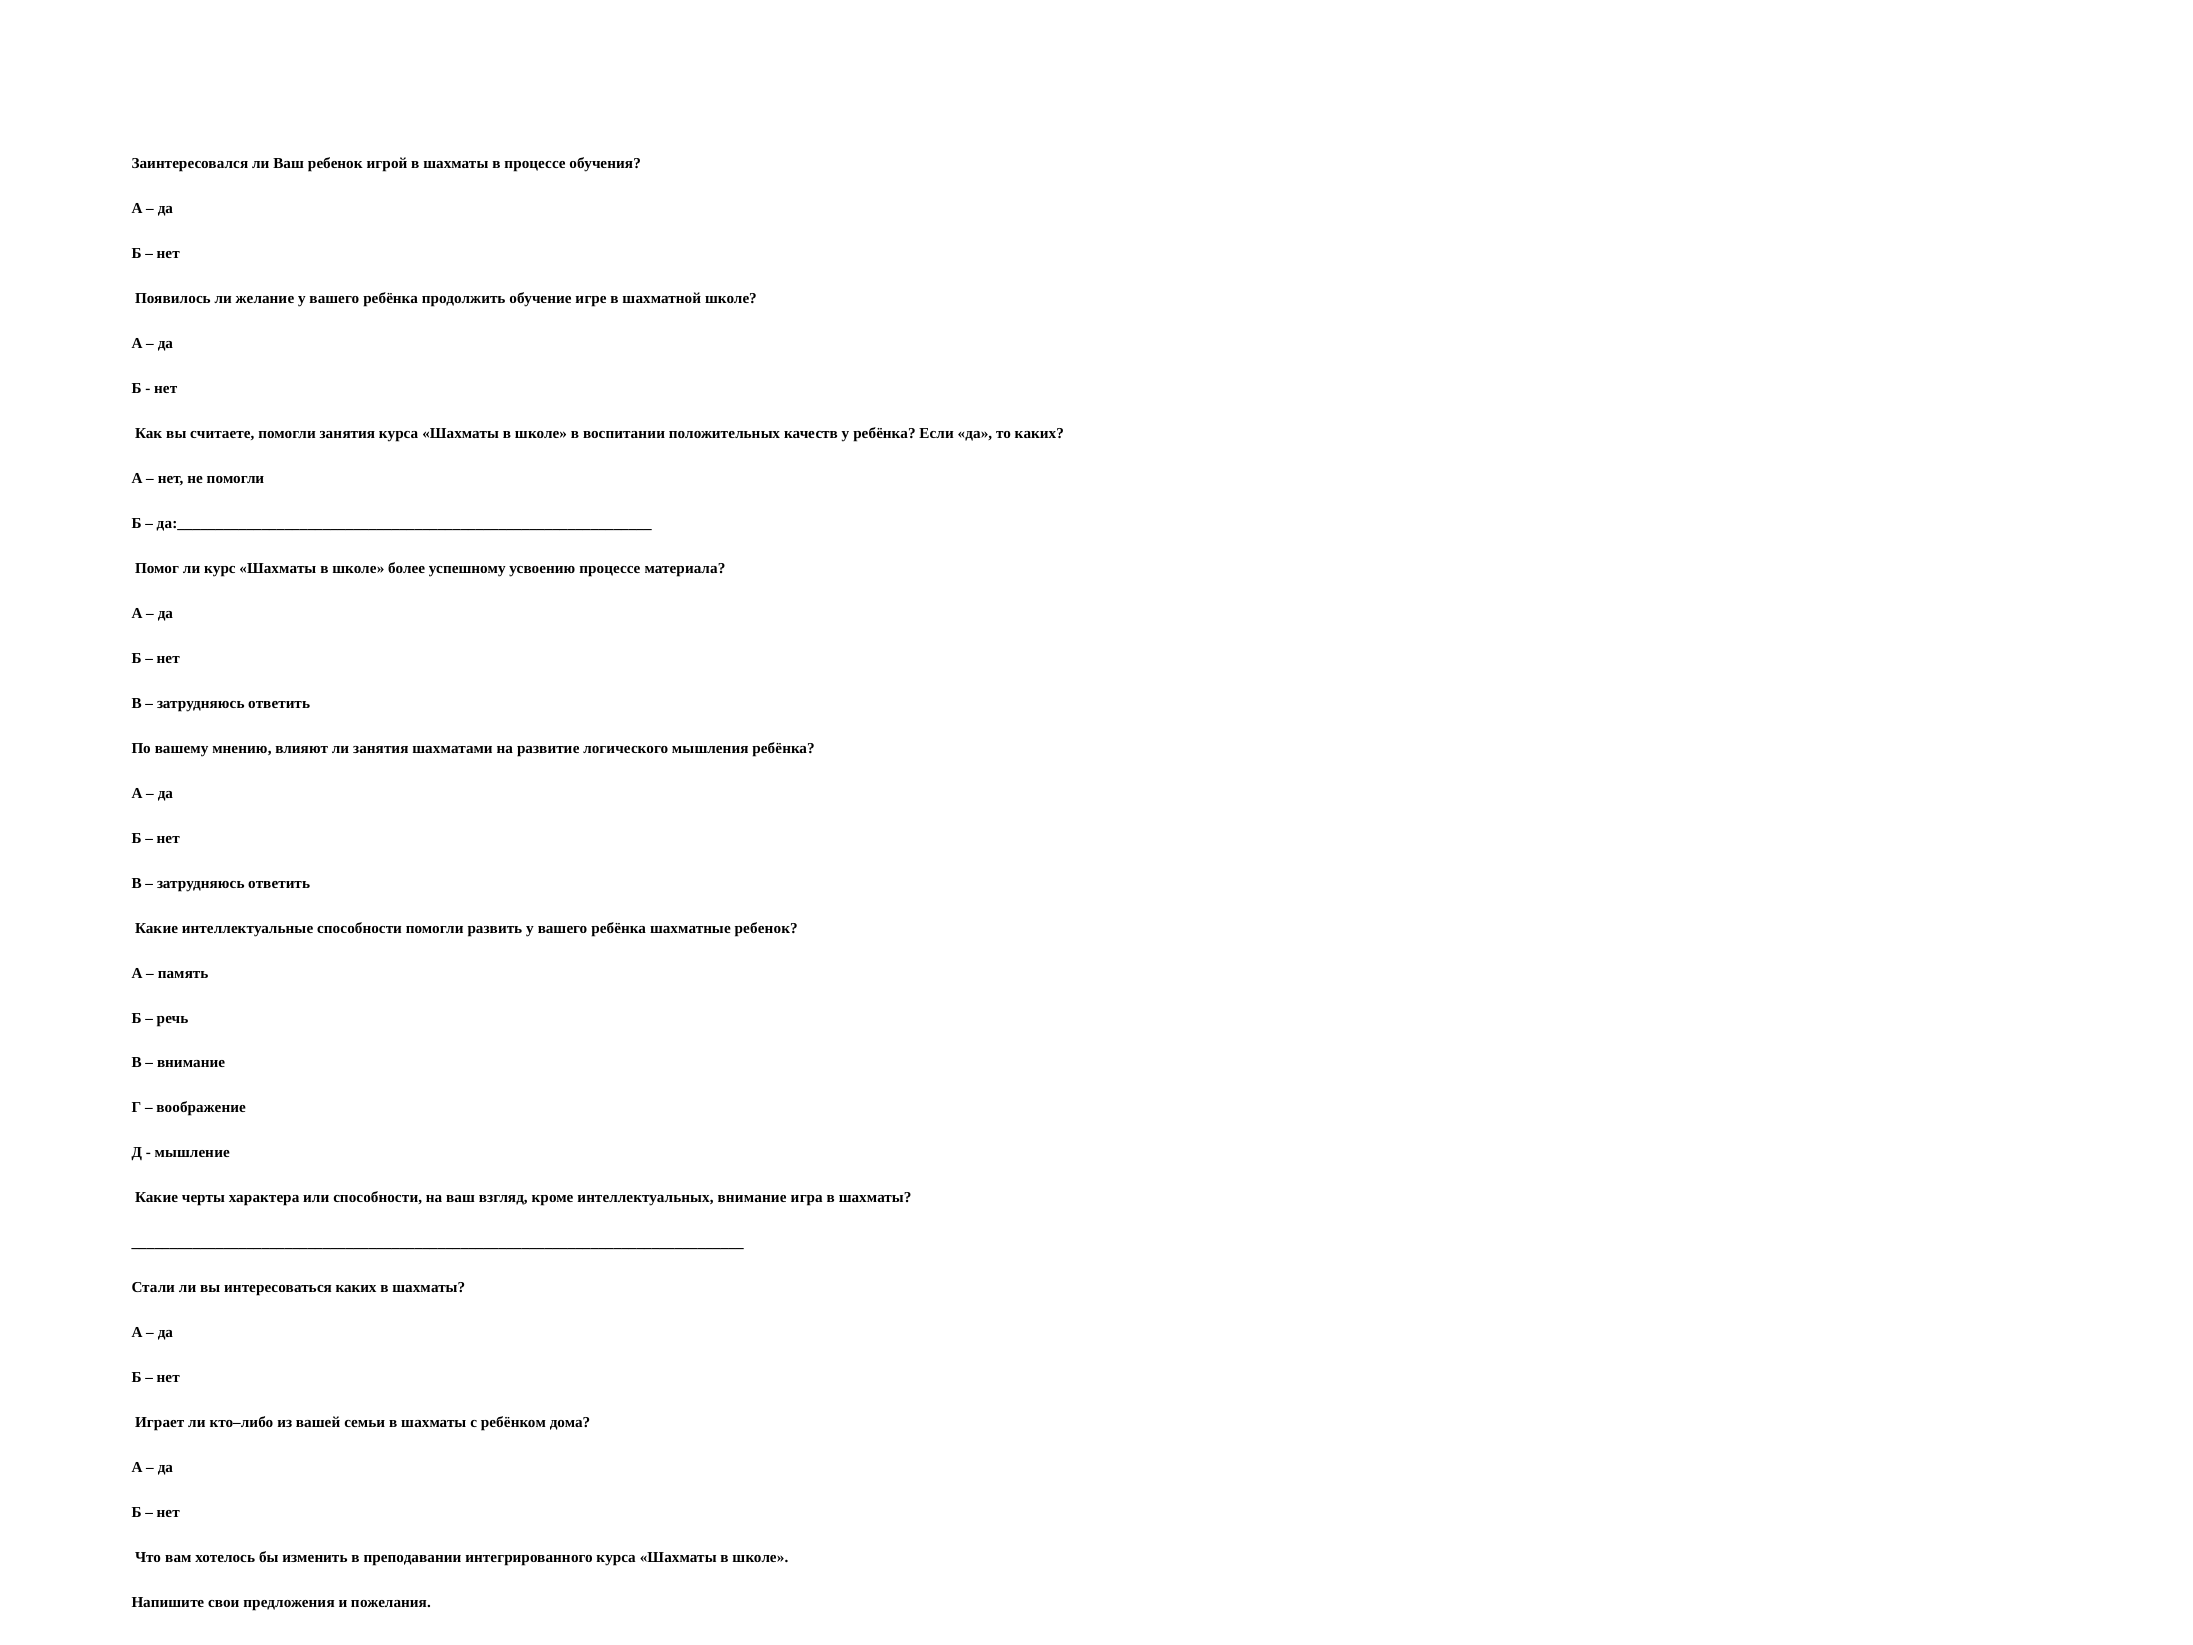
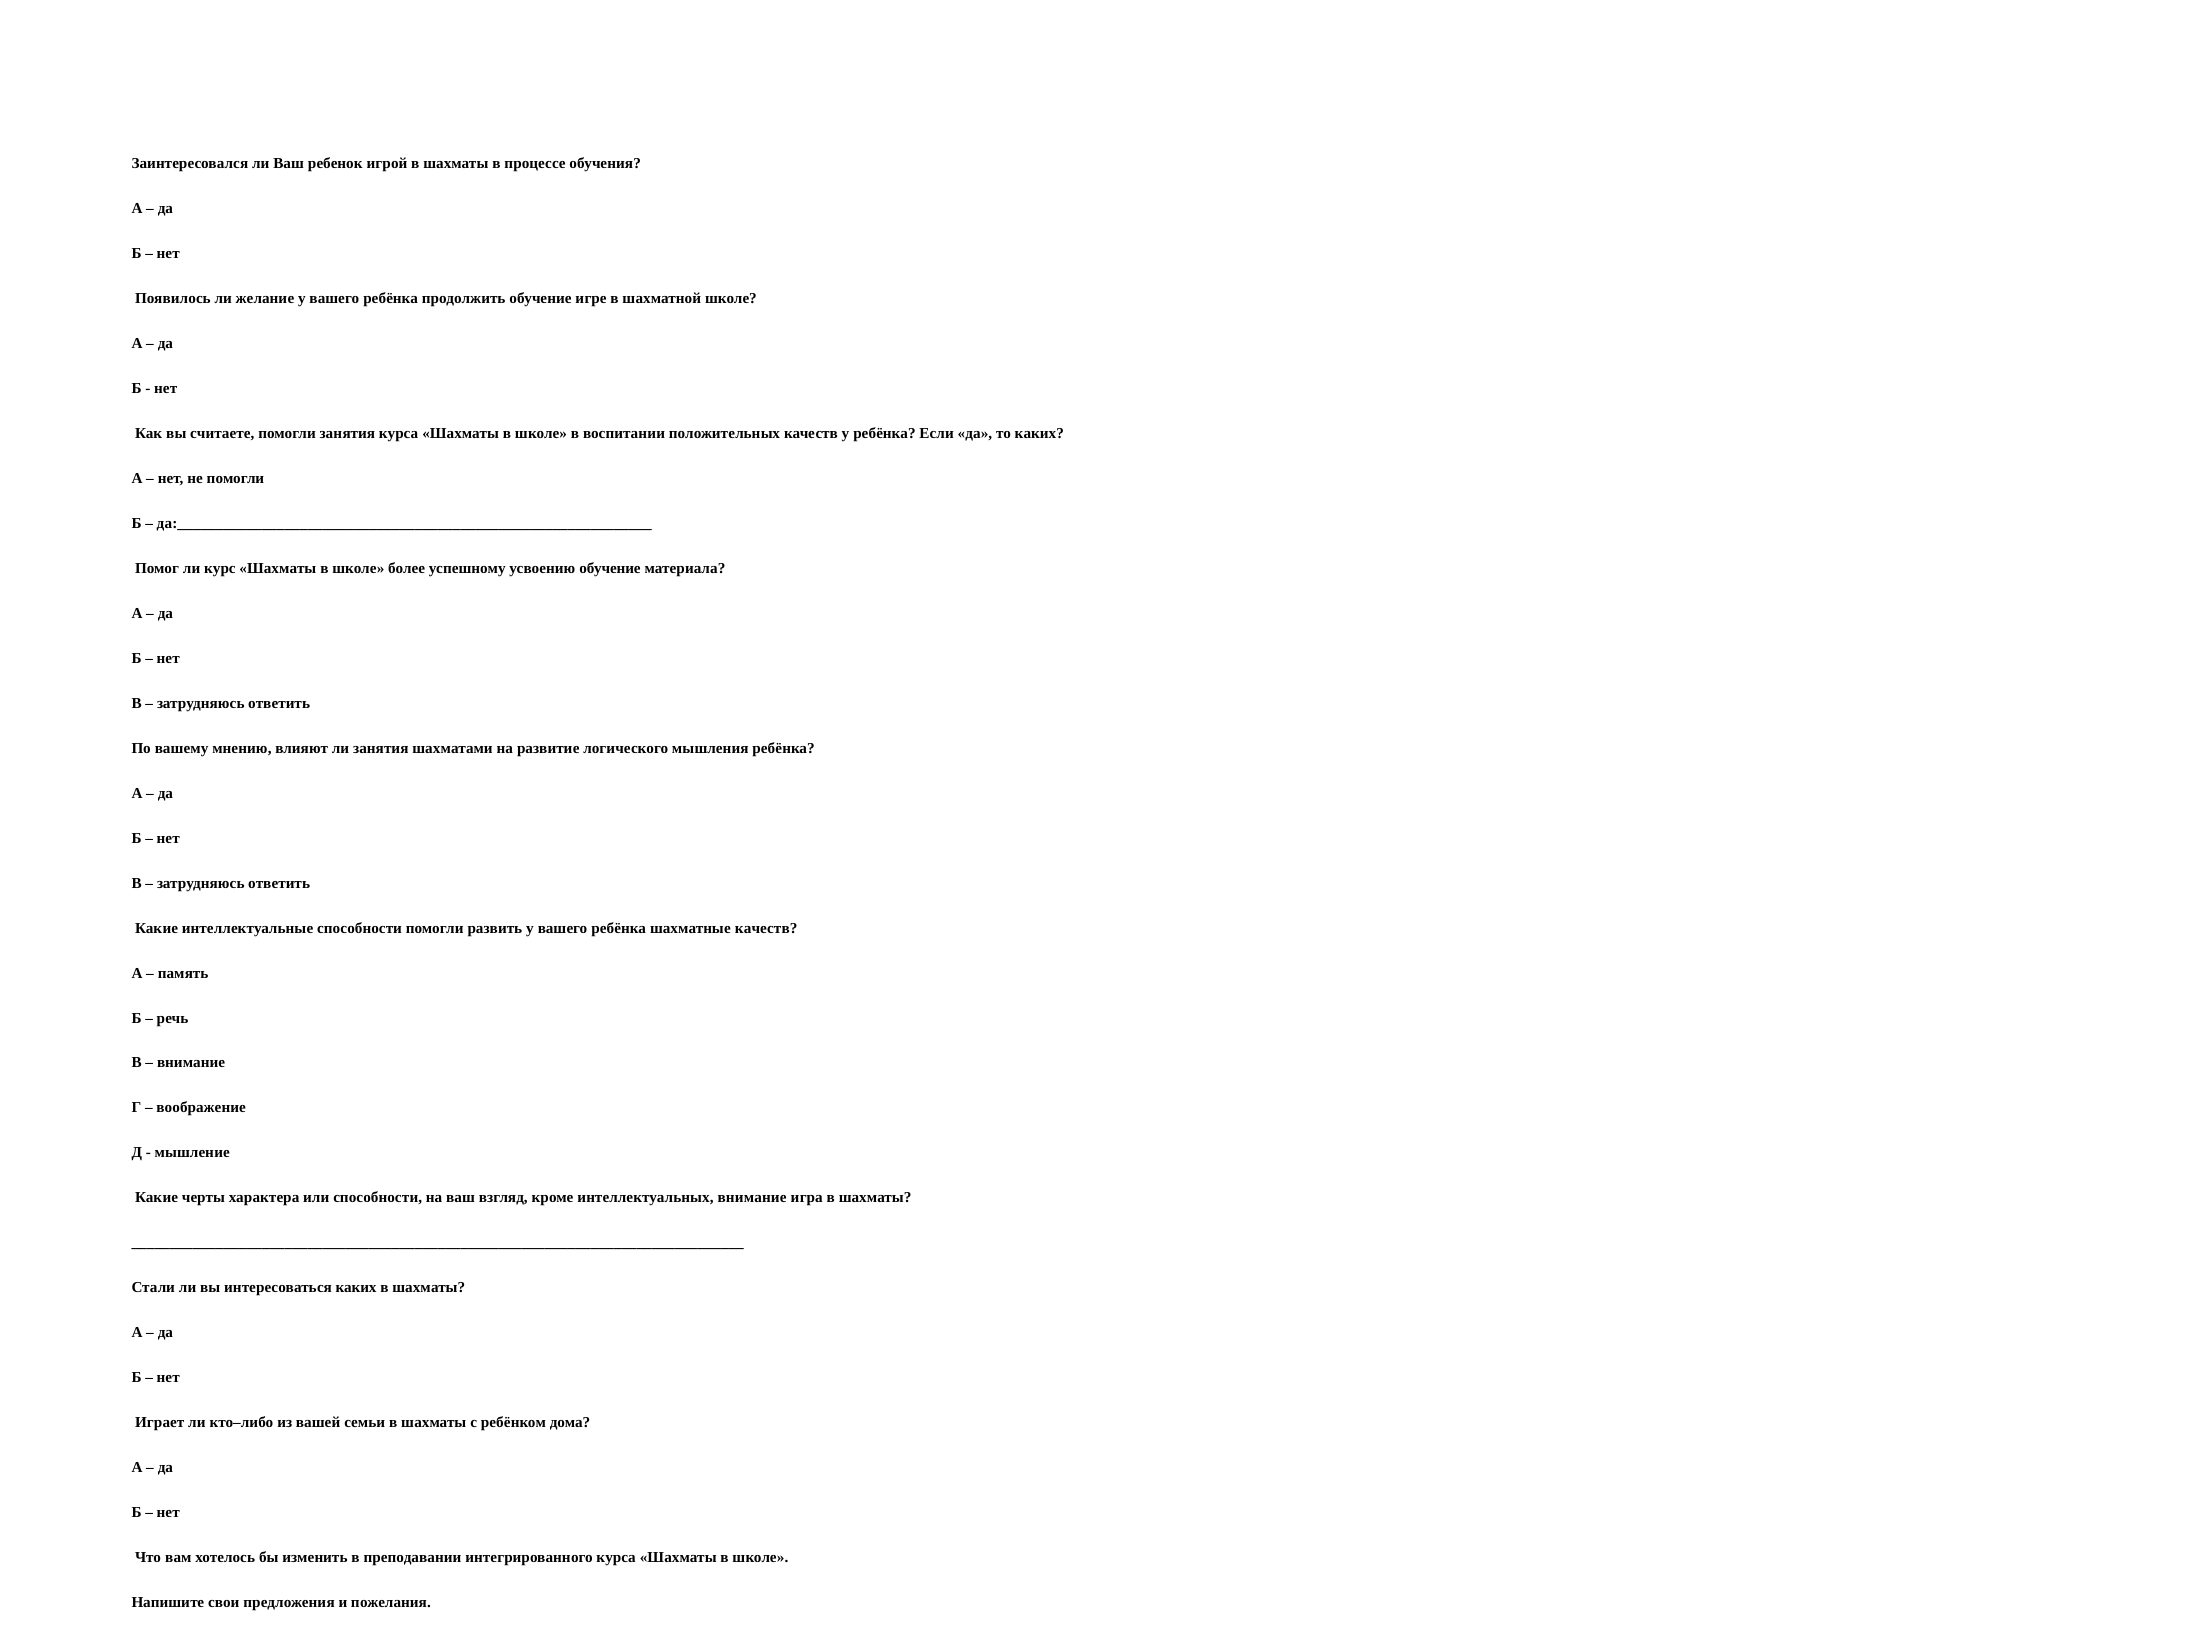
усвоению процессе: процессе -> обучение
шахматные ребенок: ребенок -> качеств
